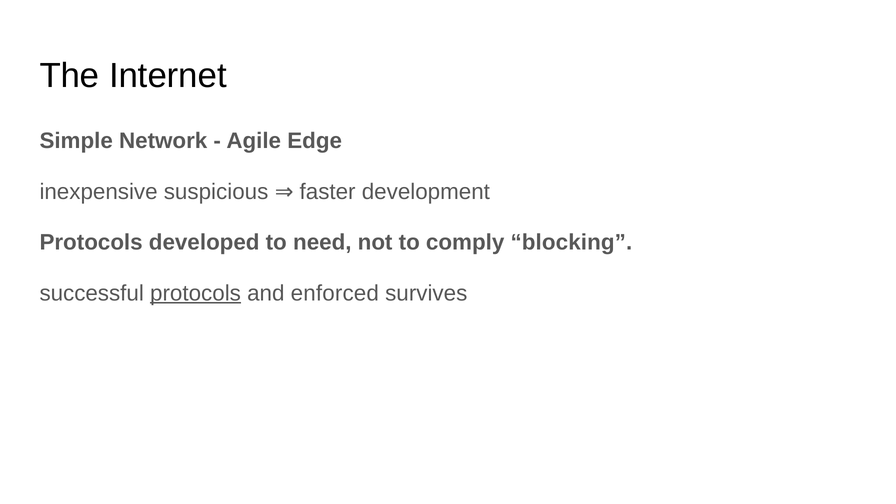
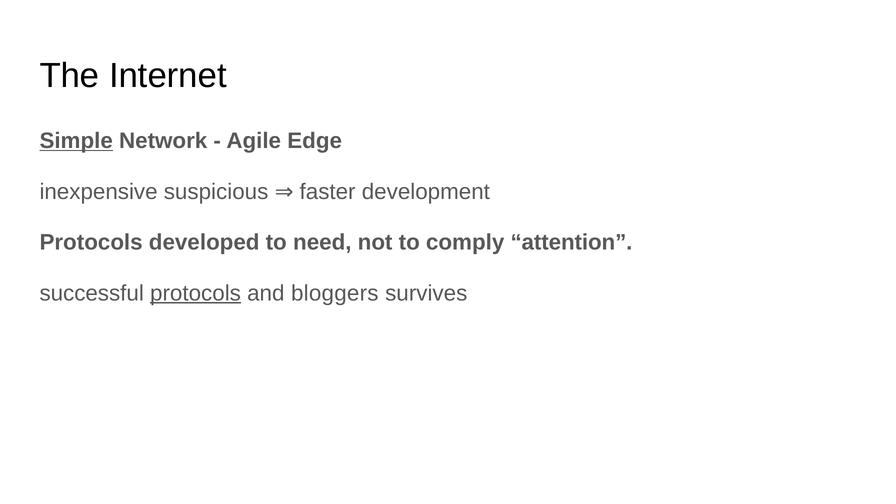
Simple underline: none -> present
blocking: blocking -> attention
enforced: enforced -> bloggers
